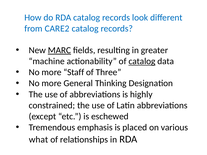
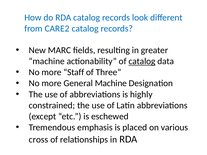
MARC underline: present -> none
General Thinking: Thinking -> Machine
what: what -> cross
